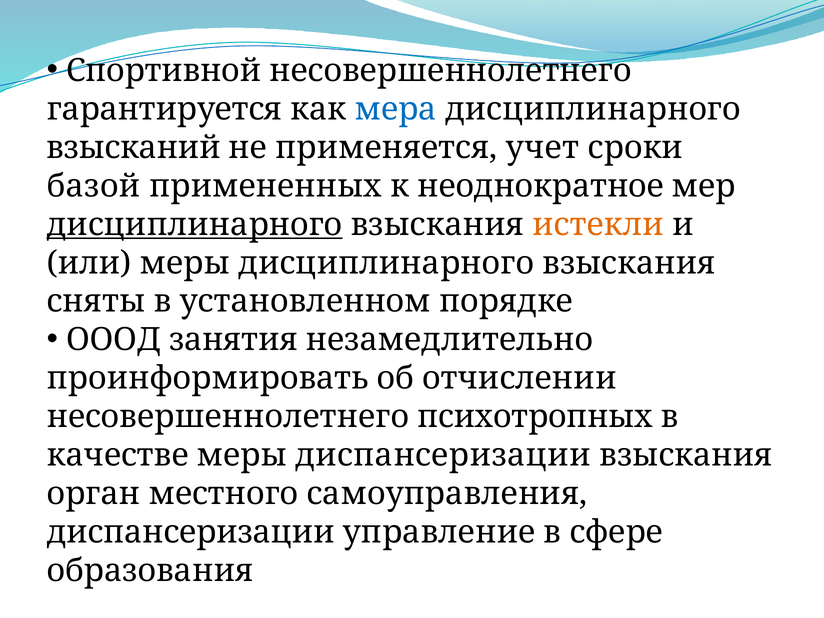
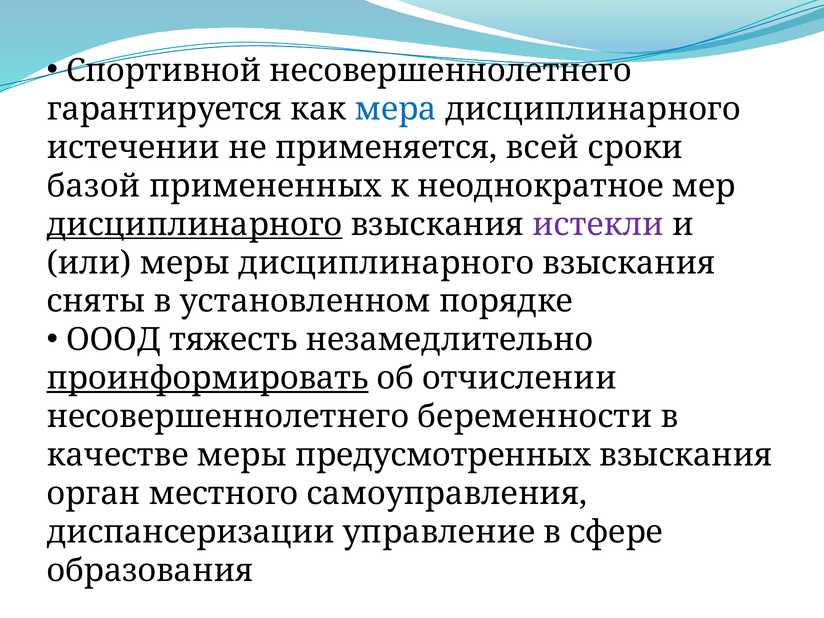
взысканий: взысканий -> истечении
учет: учет -> всей
истекли colour: orange -> purple
занятия: занятия -> тяжесть
проинформировать underline: none -> present
психотропных: психотропных -> беременности
меры диспансеризации: диспансеризации -> предусмотренных
